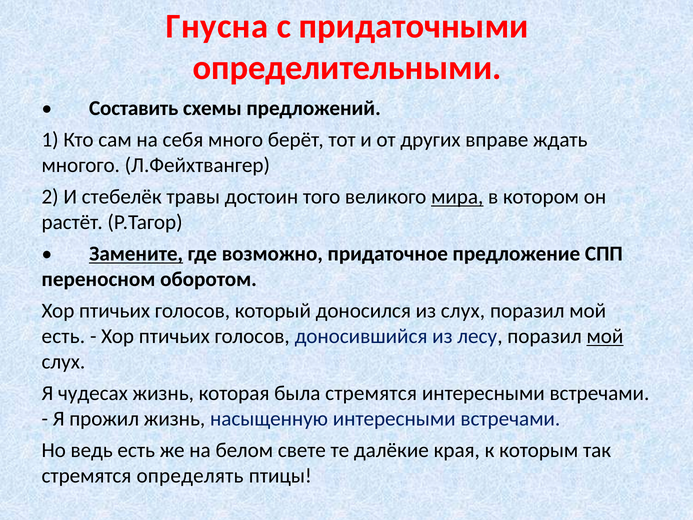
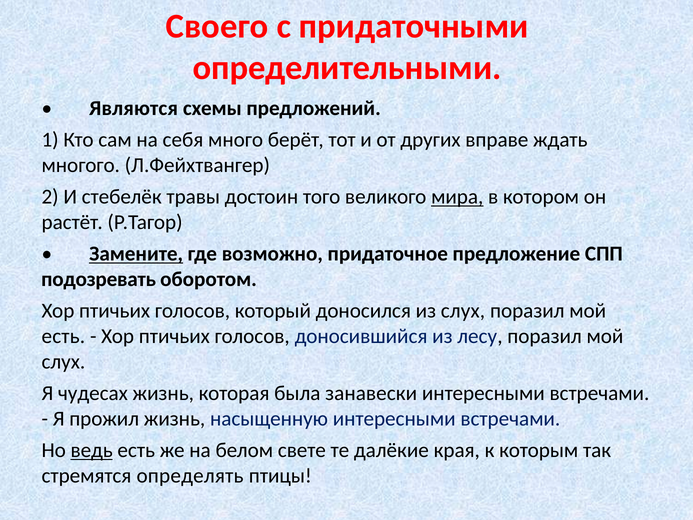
Гнусна: Гнусна -> Своего
Составить: Составить -> Являются
переносном: переносном -> подозревать
мой at (605, 336) underline: present -> none
была стремятся: стремятся -> занавески
ведь underline: none -> present
